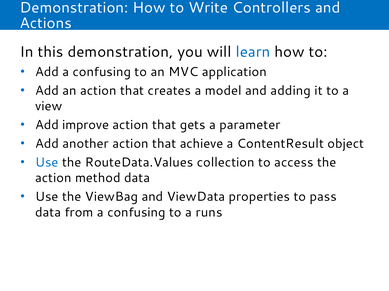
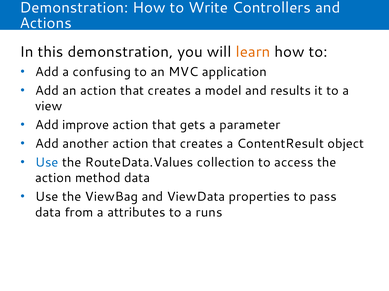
learn colour: blue -> orange
adding: adding -> results
another action that achieve: achieve -> creates
from a confusing: confusing -> attributes
